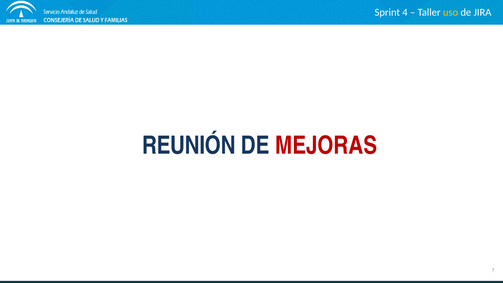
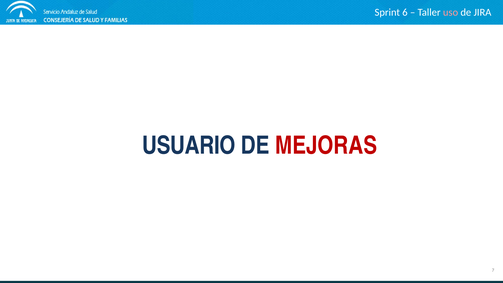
4: 4 -> 6
uso colour: yellow -> pink
REUNIÓN: REUNIÓN -> USUARIO
